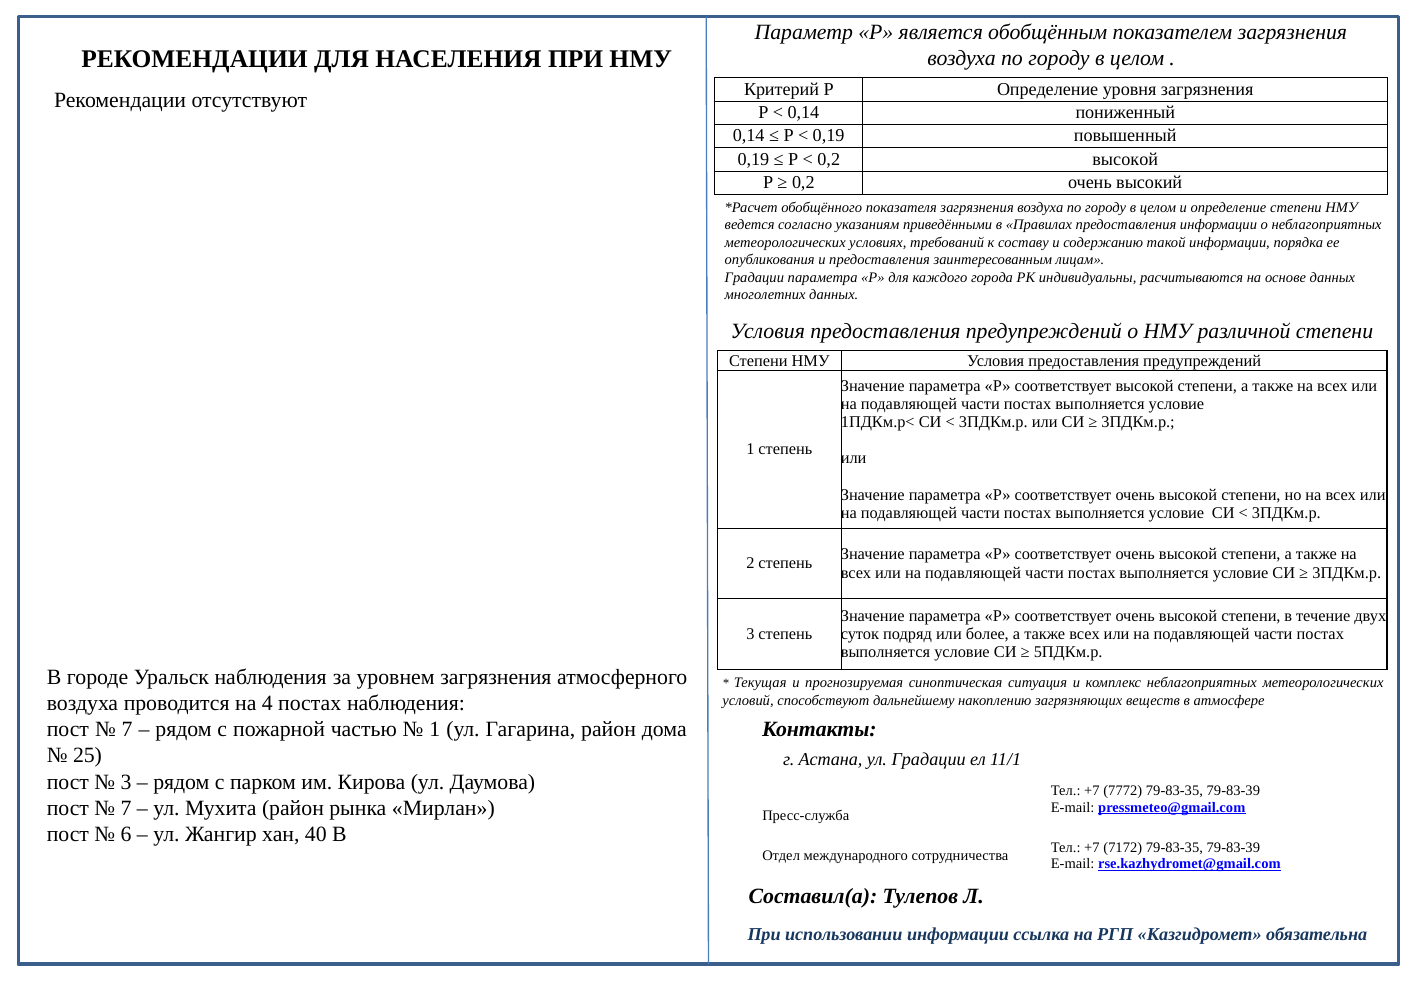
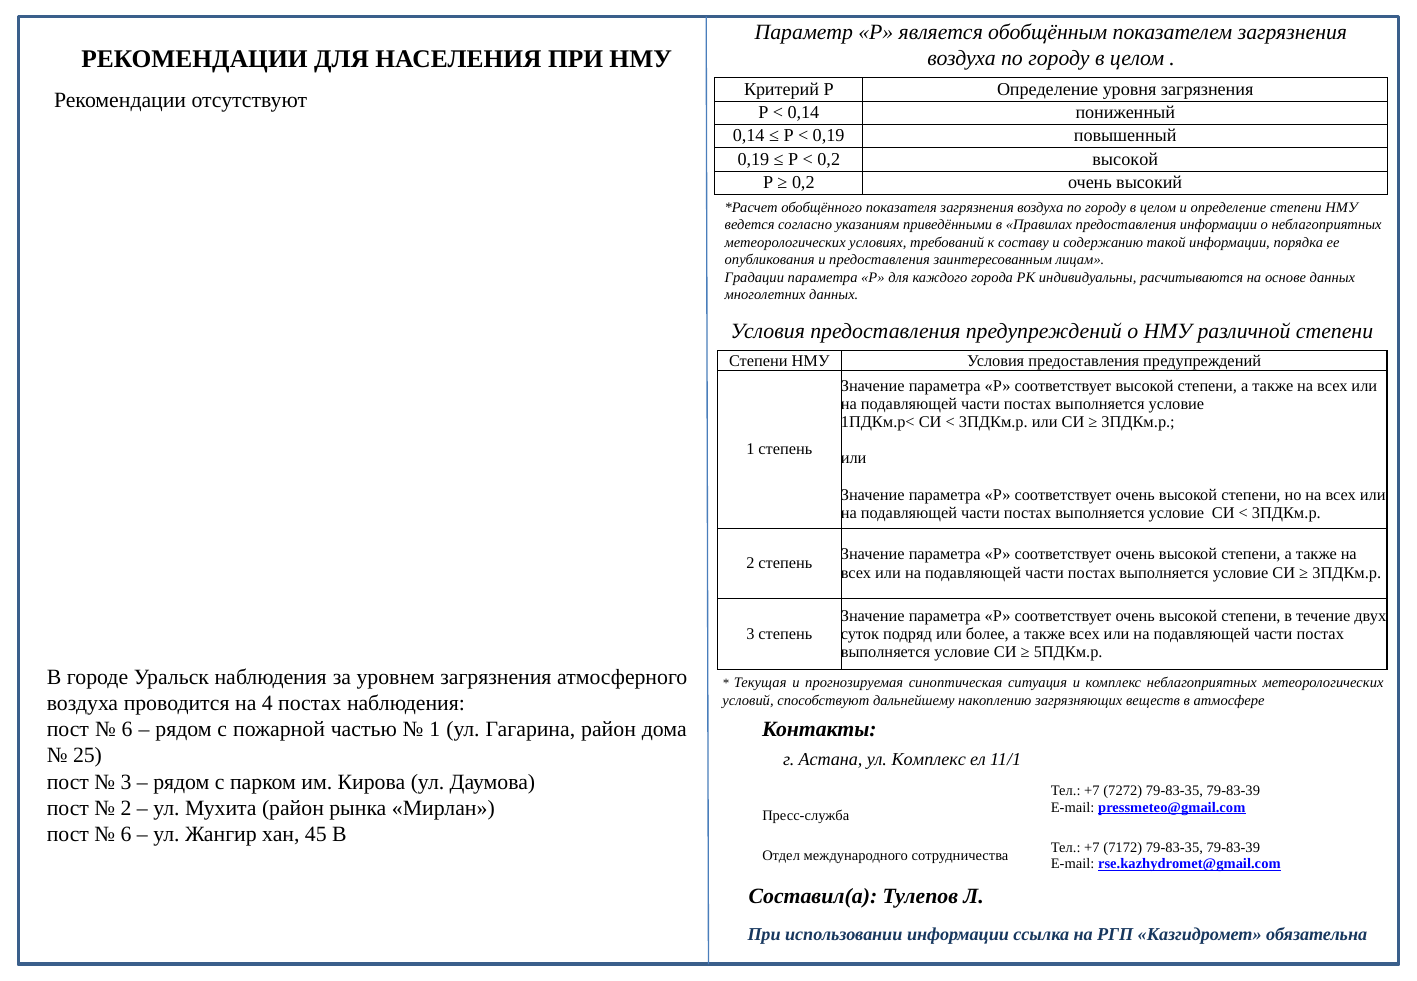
7 at (127, 730): 7 -> 6
ул Градации: Градации -> Комплекс
7772: 7772 -> 7272
7 at (126, 808): 7 -> 2
40: 40 -> 45
